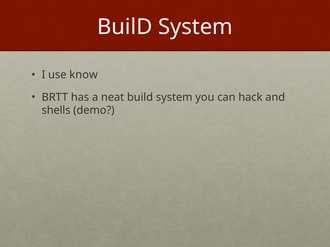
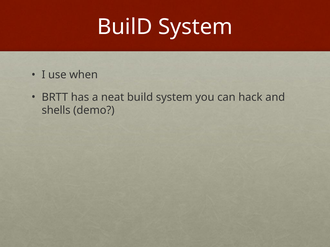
know: know -> when
